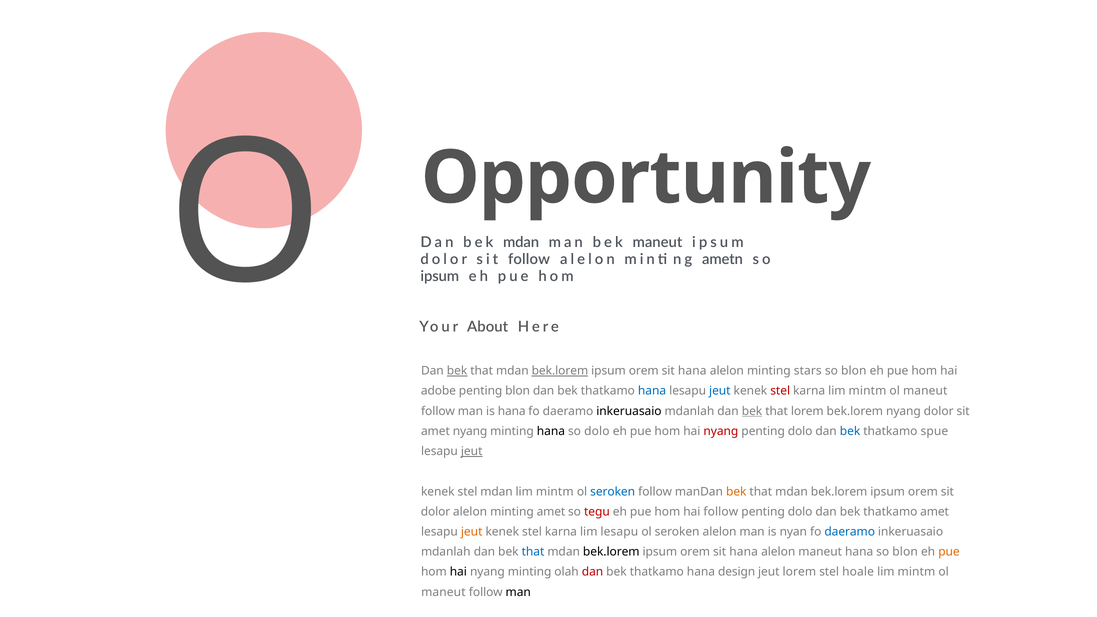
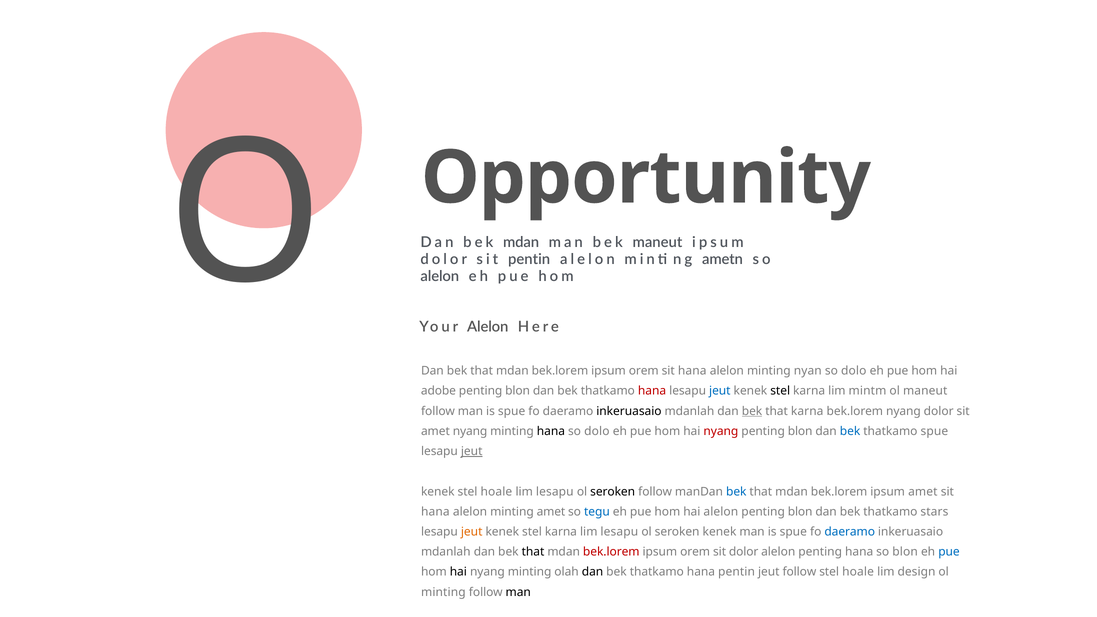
sit follow: follow -> pentin
ipsum at (440, 276): ipsum -> alelon
Your About: About -> Alelon
bek at (457, 371) underline: present -> none
bek.lorem at (560, 371) underline: present -> none
stars: stars -> nyan
blon at (854, 371): blon -> dolo
hana at (652, 391) colour: blue -> red
stel at (780, 391) colour: red -> black
follow man is hana: hana -> spue
that lorem: lorem -> karna
dolo at (800, 431): dolo -> blon
kenek stel mdan: mdan -> hoale
mintm at (555, 492): mintm -> lesapu
seroken at (613, 492) colour: blue -> black
bek at (736, 492) colour: orange -> blue
orem at (923, 492): orem -> amet
dolor at (436, 512): dolor -> hana
tegu colour: red -> blue
hai follow: follow -> alelon
dolo at (800, 512): dolo -> blon
thatkamo amet: amet -> stars
seroken alelon: alelon -> kenek
nyan at (793, 532): nyan -> spue
that at (533, 552) colour: blue -> black
bek.lorem at (611, 552) colour: black -> red
hana at (744, 552): hana -> dolor
maneut at (820, 552): maneut -> penting
pue at (949, 552) colour: orange -> blue
dan at (593, 572) colour: red -> black
hana design: design -> pentin
jeut lorem: lorem -> follow
mintm at (916, 572): mintm -> design
maneut at (443, 592): maneut -> minting
